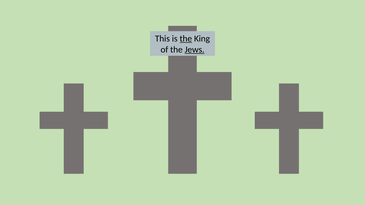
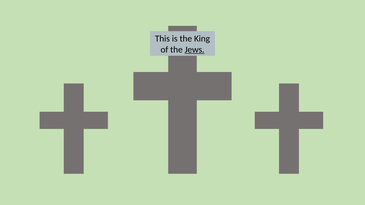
the at (186, 39) underline: present -> none
